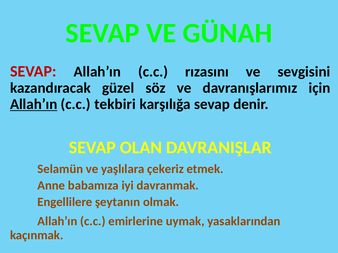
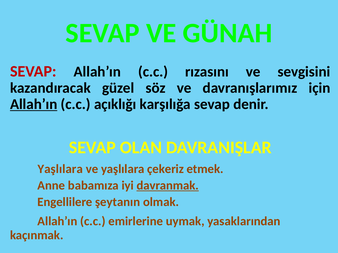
tekbiri: tekbiri -> açıklığı
Selamün at (60, 169): Selamün -> Yaşlılara
davranmak underline: none -> present
